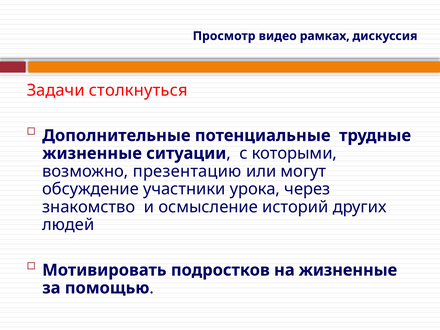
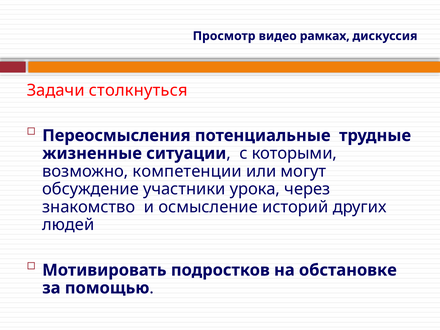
Дополнительные: Дополнительные -> Переосмысления
презентацию: презентацию -> компетенции
на жизненные: жизненные -> обстановке
